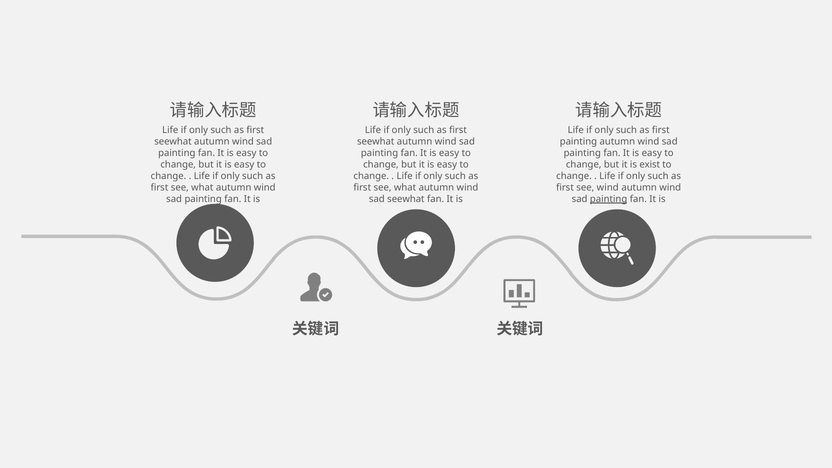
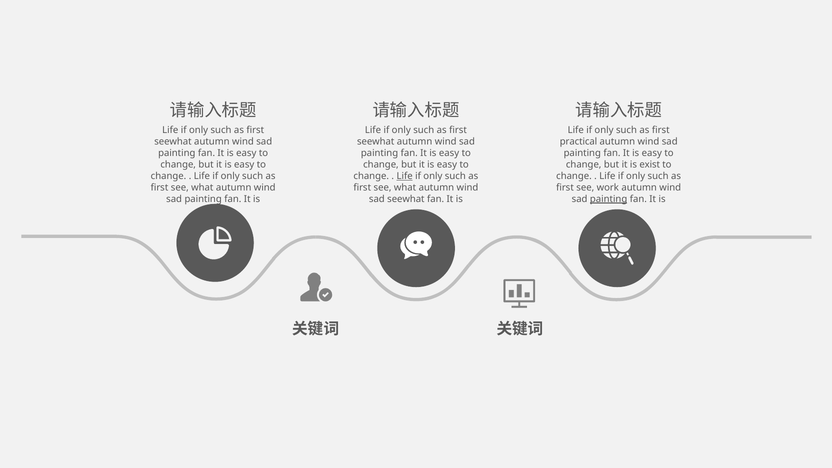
painting at (578, 142): painting -> practical
Life at (405, 176) underline: none -> present
see wind: wind -> work
